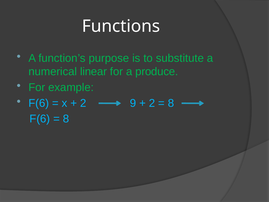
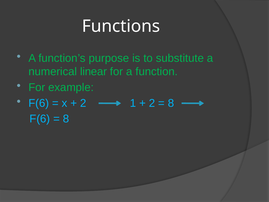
produce: produce -> function
9: 9 -> 1
